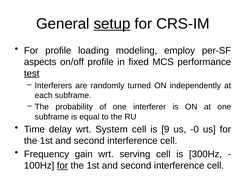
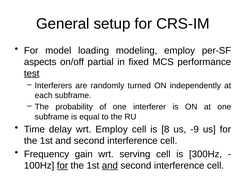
setup underline: present -> none
For profile: profile -> model
on/off profile: profile -> partial
wrt System: System -> Employ
9: 9 -> 8
-0: -0 -> -9
and at (110, 166) underline: none -> present
